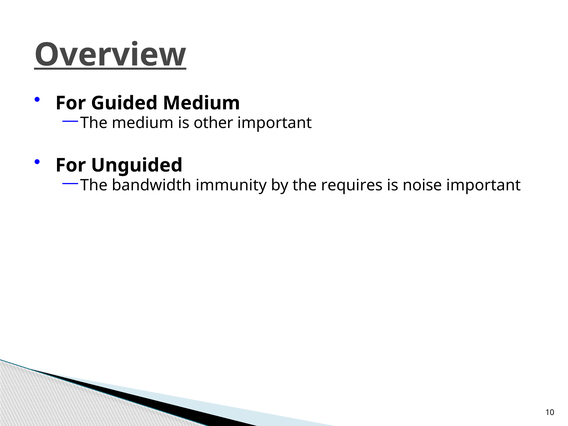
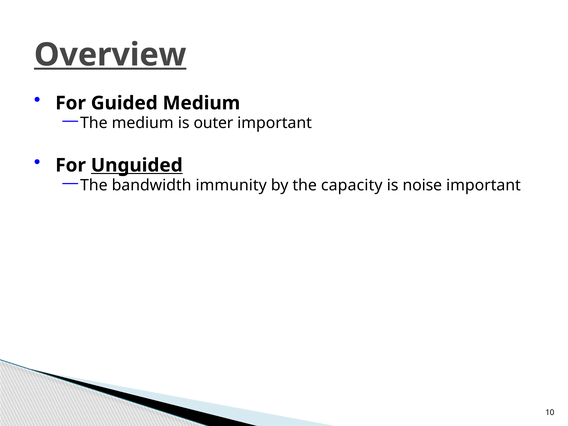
other: other -> outer
Unguided underline: none -> present
requires: requires -> capacity
